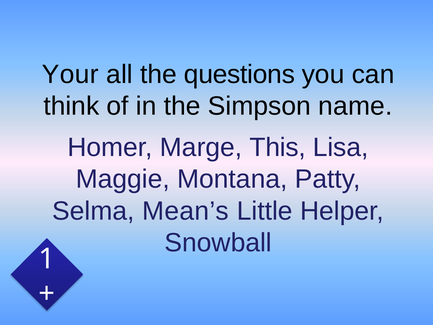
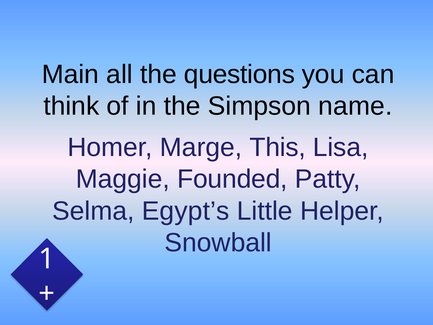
Your: Your -> Main
Montana: Montana -> Founded
Mean’s: Mean’s -> Egypt’s
